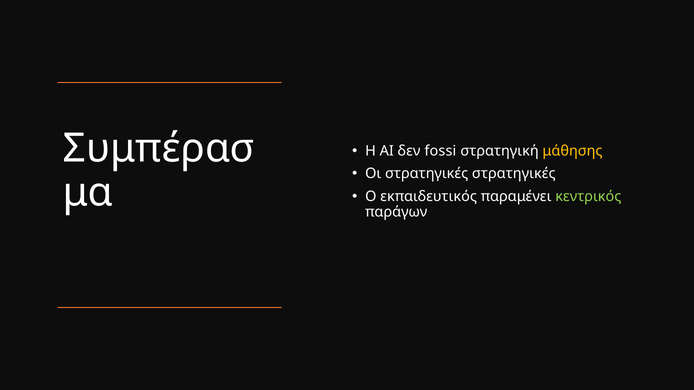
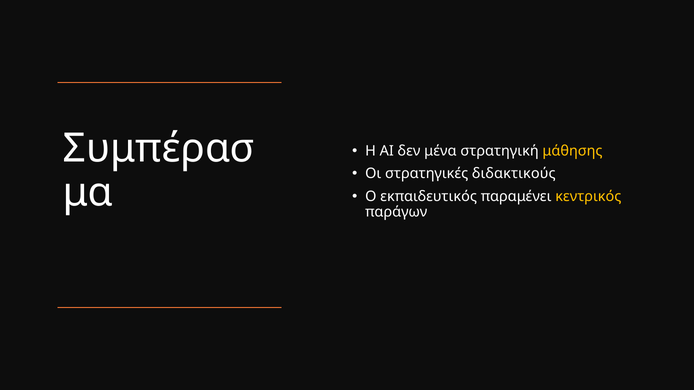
fossi: fossi -> μένα
στρατηγικές στρατηγικές: στρατηγικές -> διδακτικούς
κεντρικός colour: light green -> yellow
